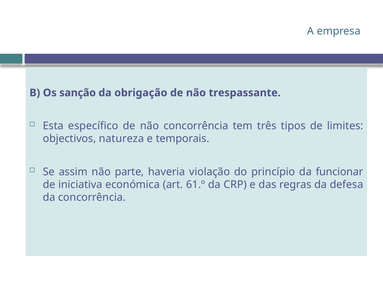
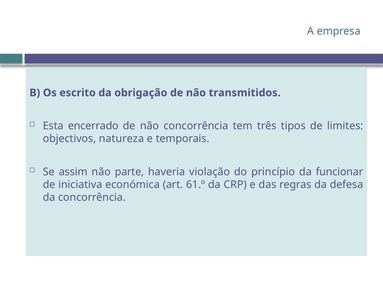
sanção: sanção -> escrito
trespassante: trespassante -> transmitidos
específico: específico -> encerrado
